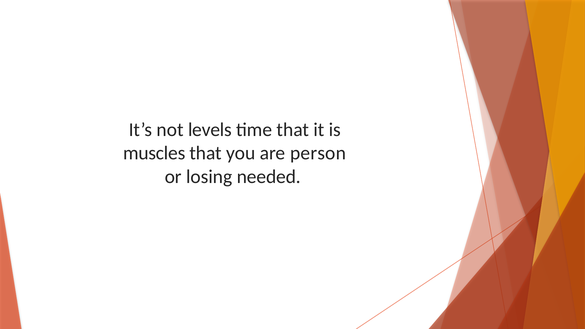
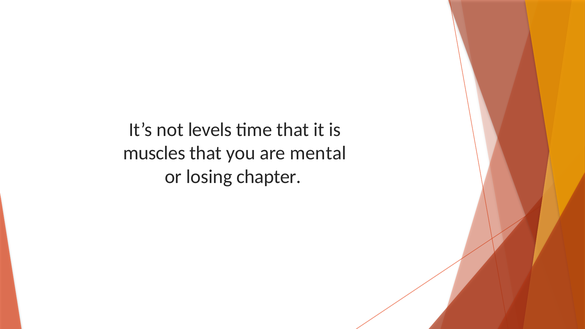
person: person -> mental
needed: needed -> chapter
